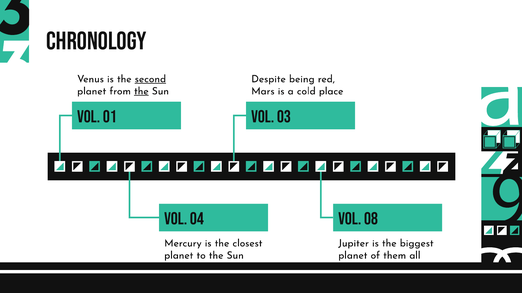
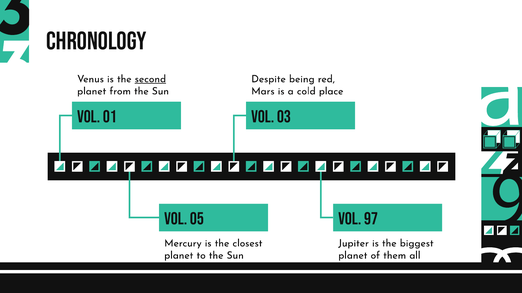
the at (141, 91) underline: present -> none
04: 04 -> 05
08: 08 -> 97
